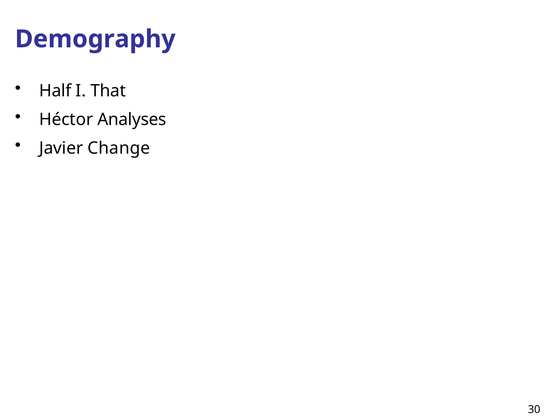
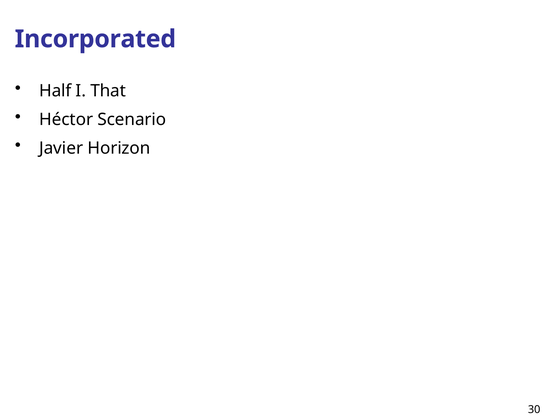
Demography: Demography -> Incorporated
Analyses: Analyses -> Scenario
Change: Change -> Horizon
